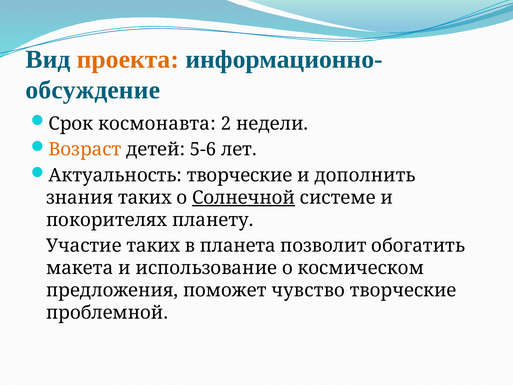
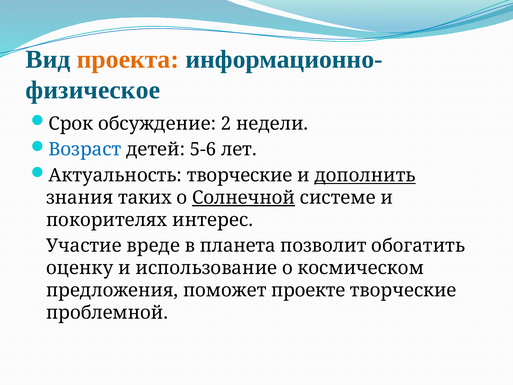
обсуждение: обсуждение -> физическое
космонавта: космонавта -> обсуждение
Возраст colour: orange -> blue
дополнить underline: none -> present
планету: планету -> интерес
Участие таких: таких -> вреде
макета: макета -> оценку
чувство: чувство -> проекте
